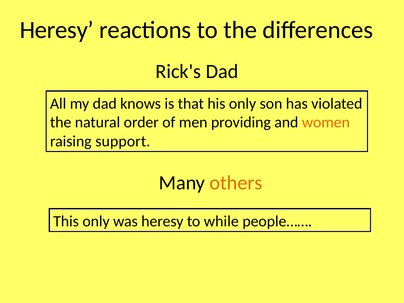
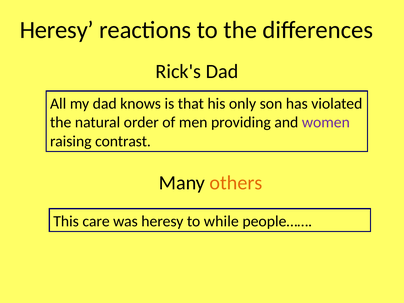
women colour: orange -> purple
support: support -> contrast
This only: only -> care
